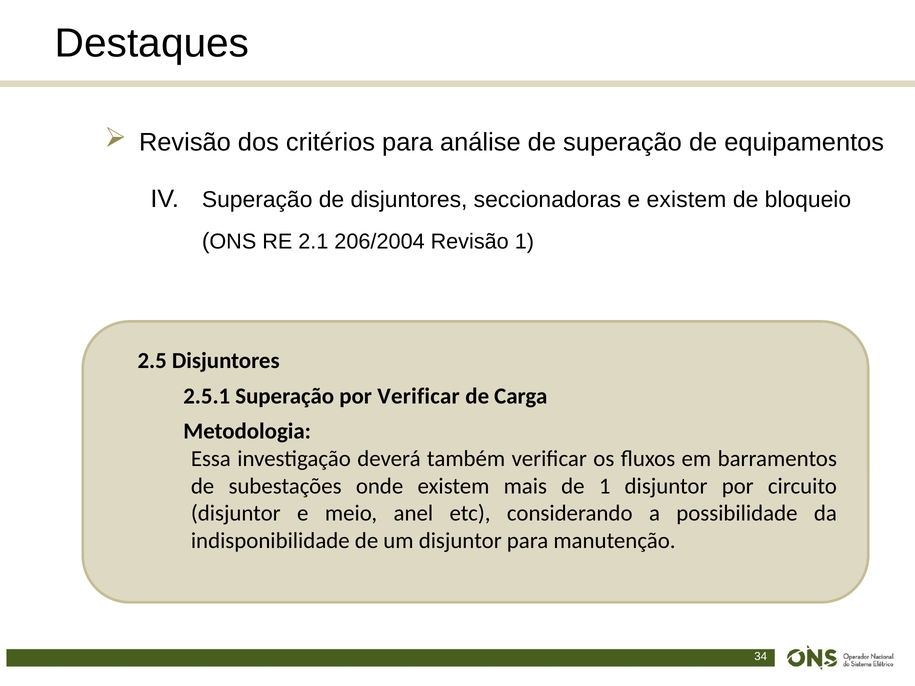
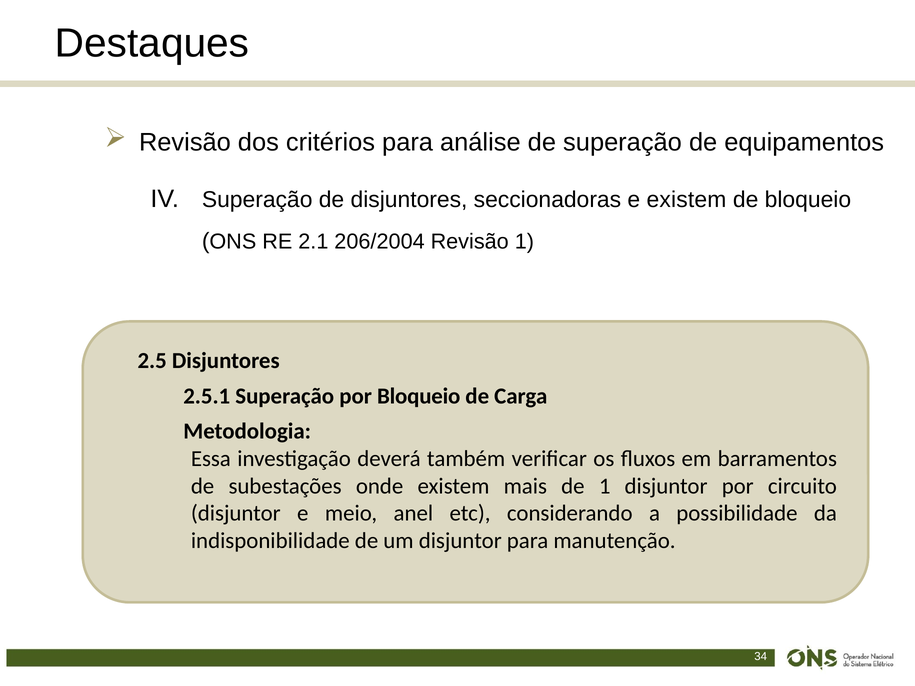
por Verificar: Verificar -> Bloqueio
